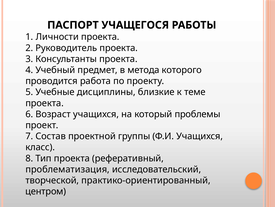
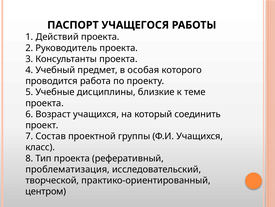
Личности: Личности -> Действий
метода: метода -> особая
проблемы: проблемы -> соединить
